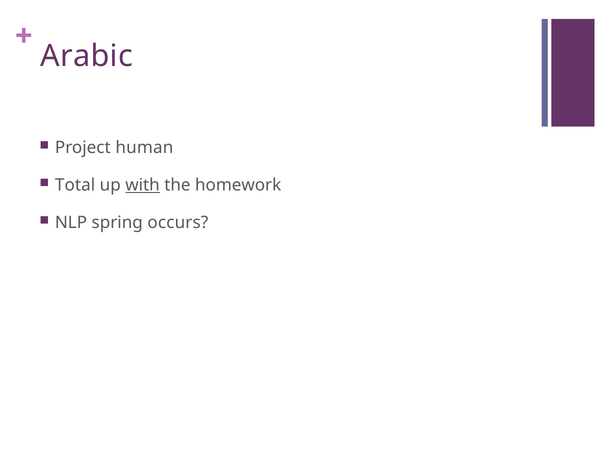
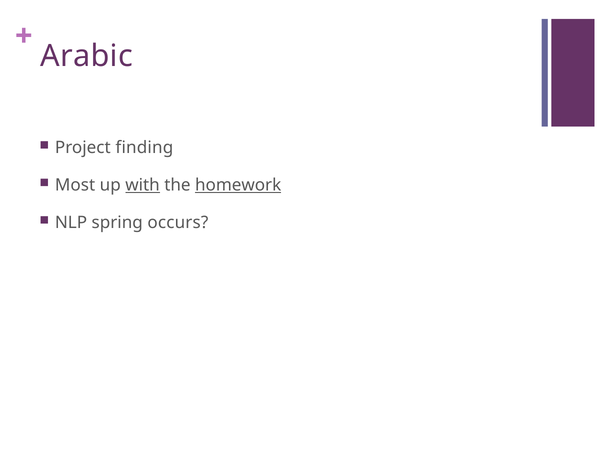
human: human -> finding
Total: Total -> Most
homework underline: none -> present
